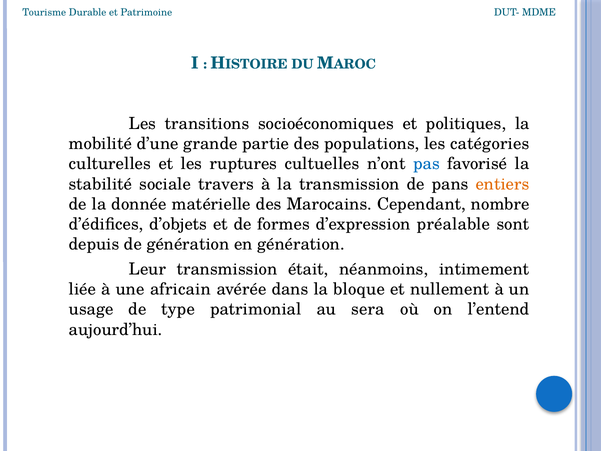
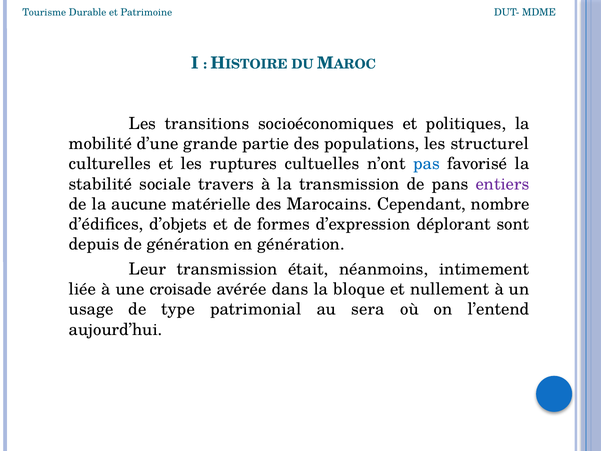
catégories: catégories -> structurel
entiers colour: orange -> purple
donnée: donnée -> aucune
préalable: préalable -> déplorant
africain: africain -> croisade
